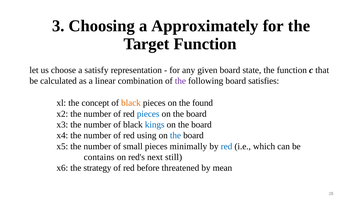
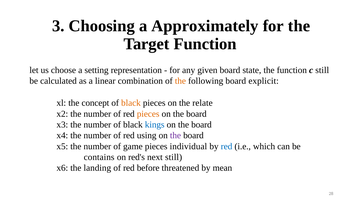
satisfy: satisfy -> setting
c that: that -> still
the at (180, 81) colour: purple -> orange
satisfies: satisfies -> explicit
found: found -> relate
pieces at (148, 114) colour: blue -> orange
the at (175, 136) colour: blue -> purple
small: small -> game
minimally: minimally -> individual
strategy: strategy -> landing
